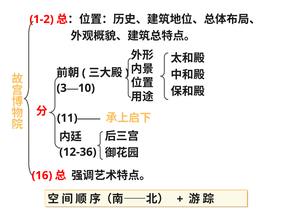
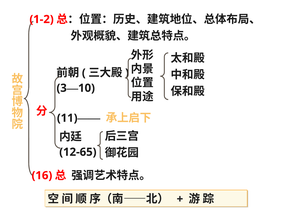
12-36: 12-36 -> 12-65
